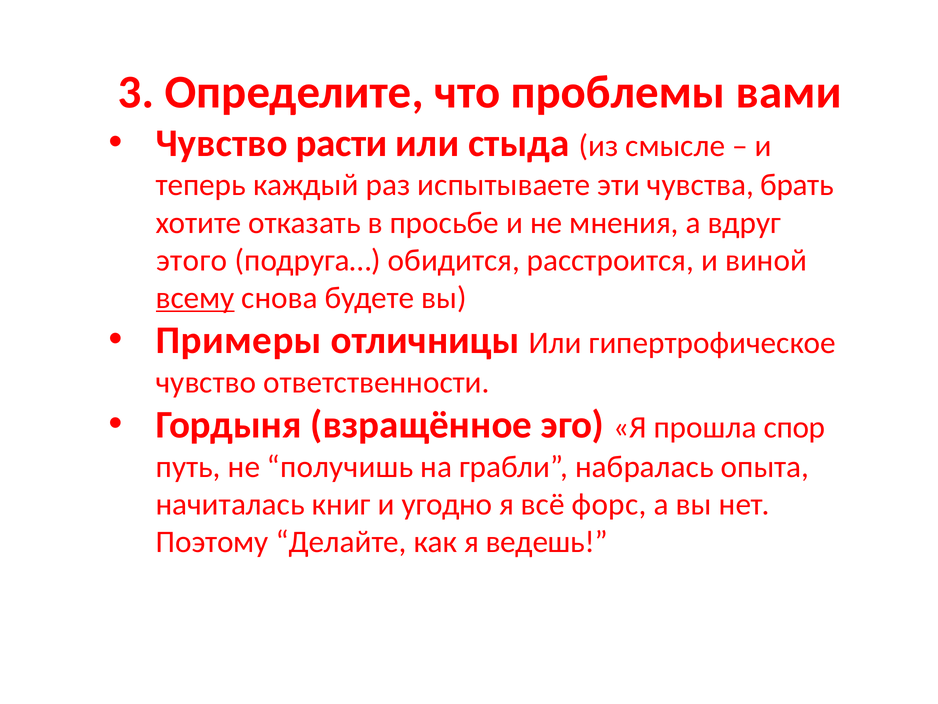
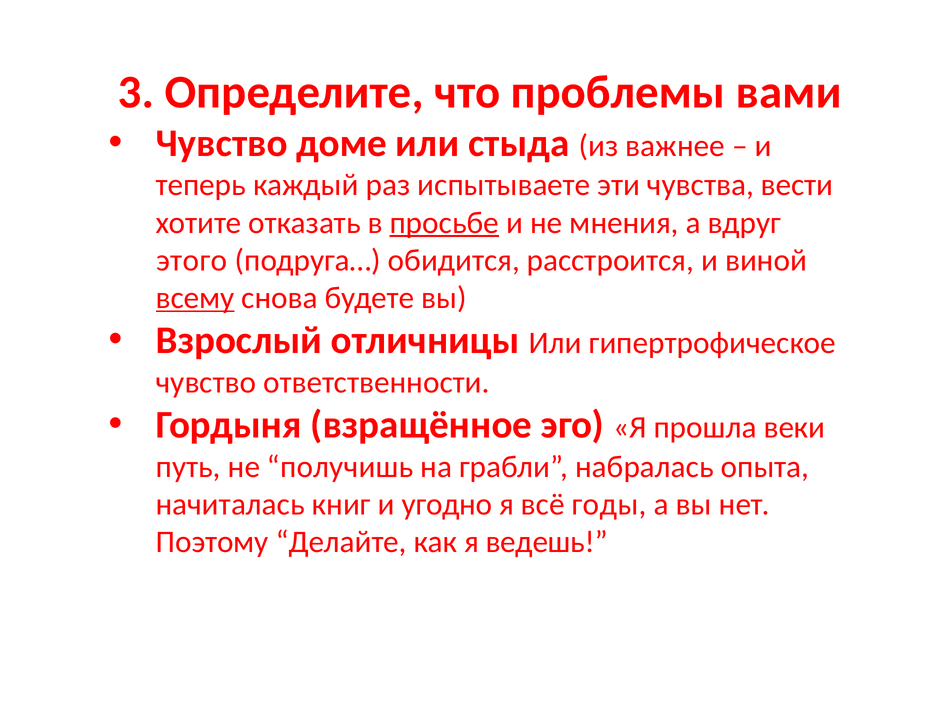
расти: расти -> доме
смысле: смысле -> важнее
брать: брать -> вести
просьбе underline: none -> present
Примеры: Примеры -> Взрослый
спор: спор -> веки
форс: форс -> годы
